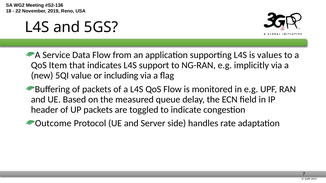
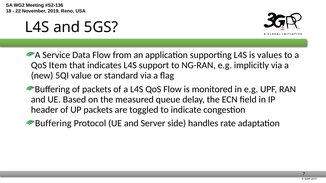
including: including -> standard
Outcome at (53, 124): Outcome -> Buffering
